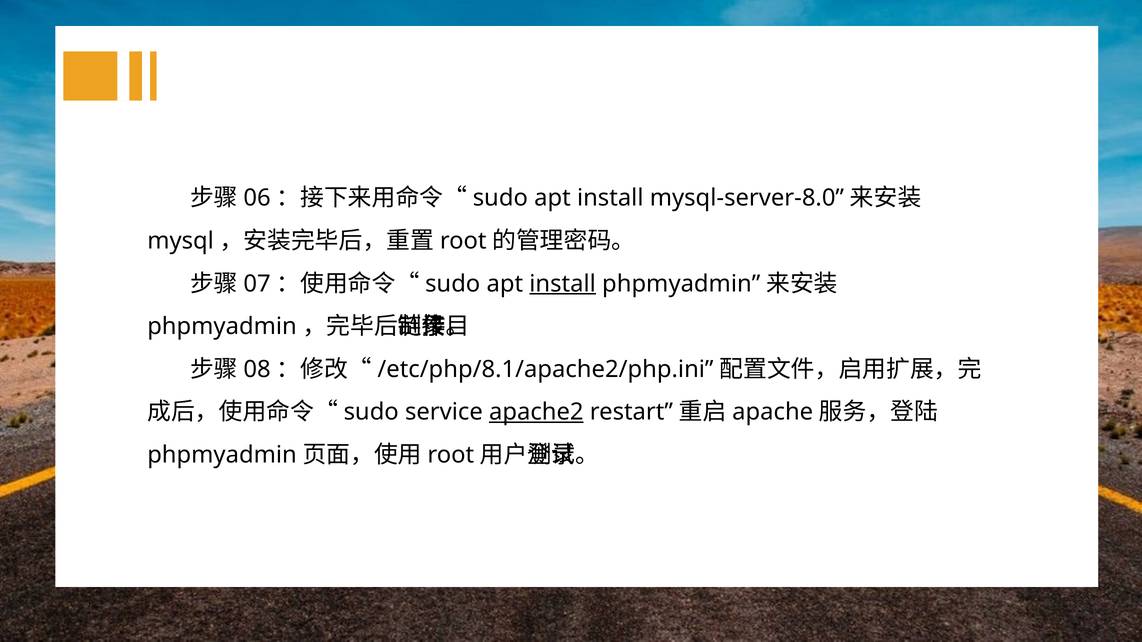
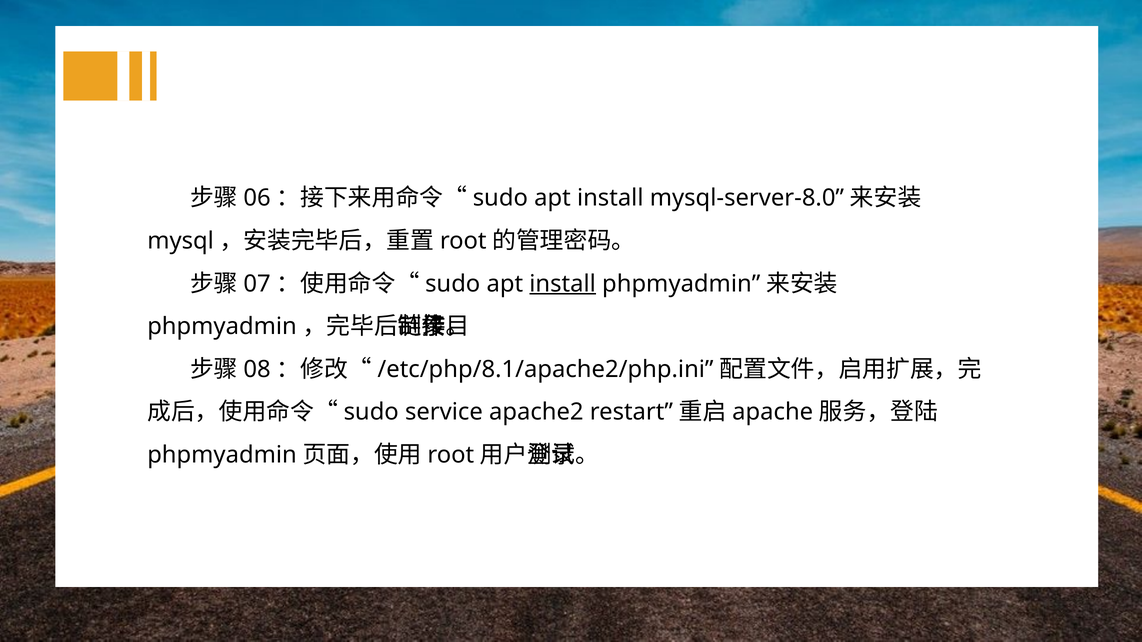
apache2 underline: present -> none
